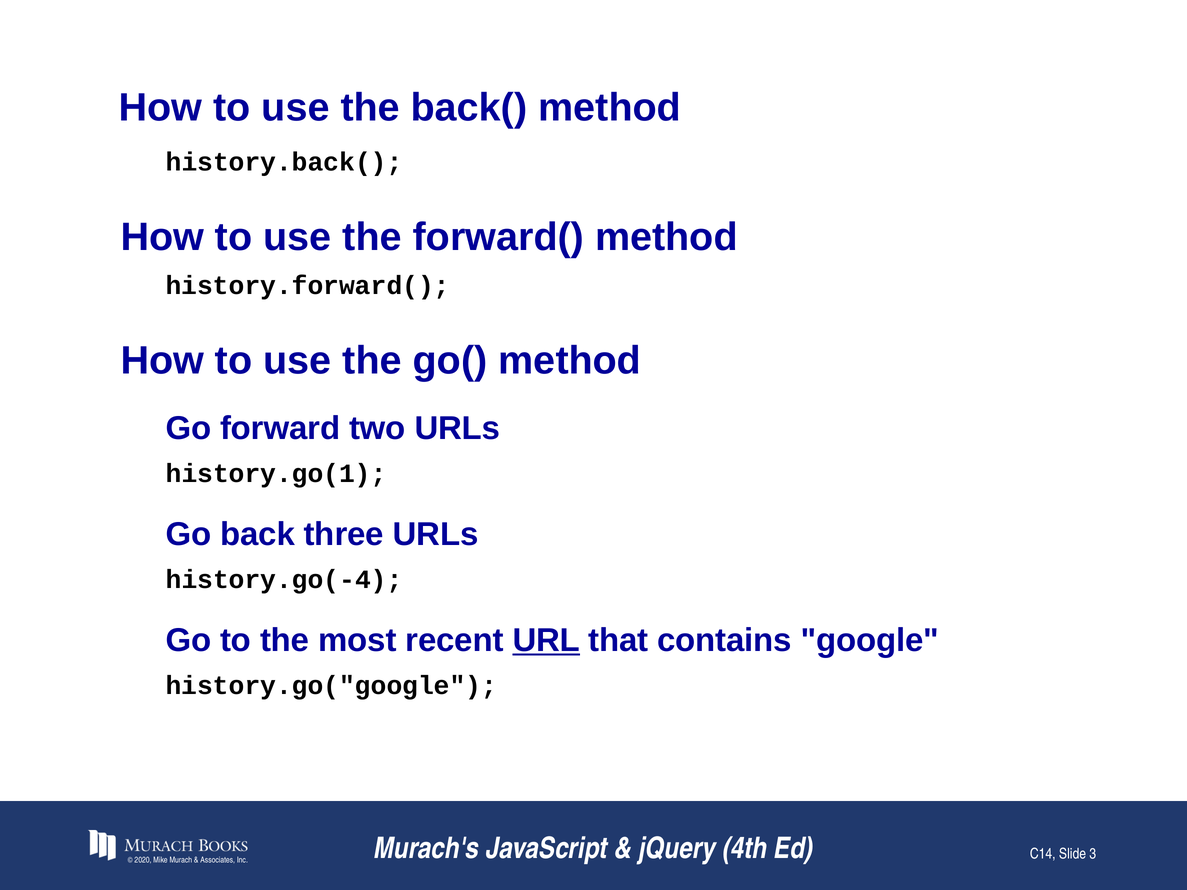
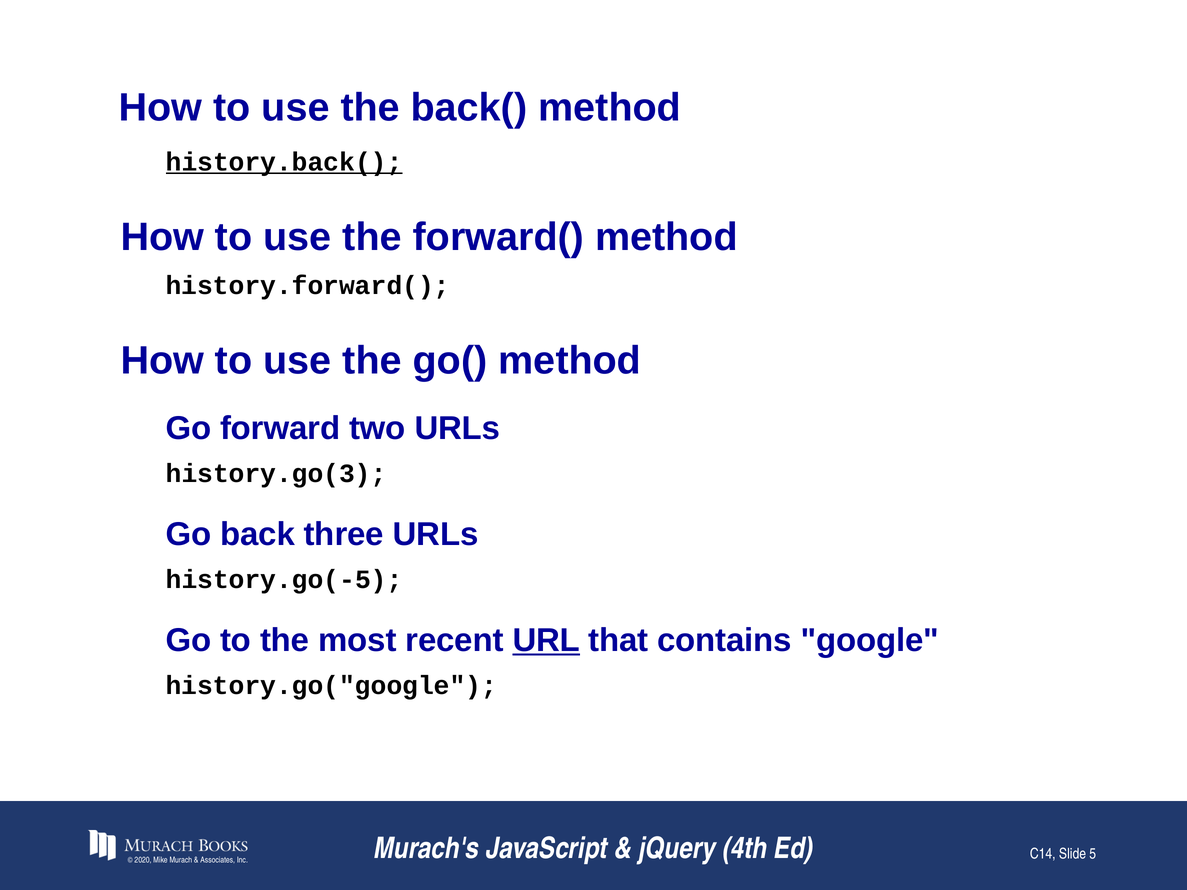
history.back( underline: none -> present
history.go(1: history.go(1 -> history.go(3
history.go(-4: history.go(-4 -> history.go(-5
3: 3 -> 5
